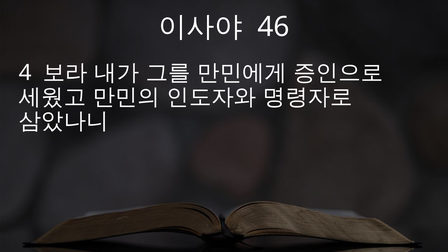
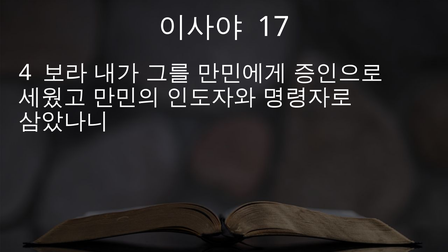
46: 46 -> 17
